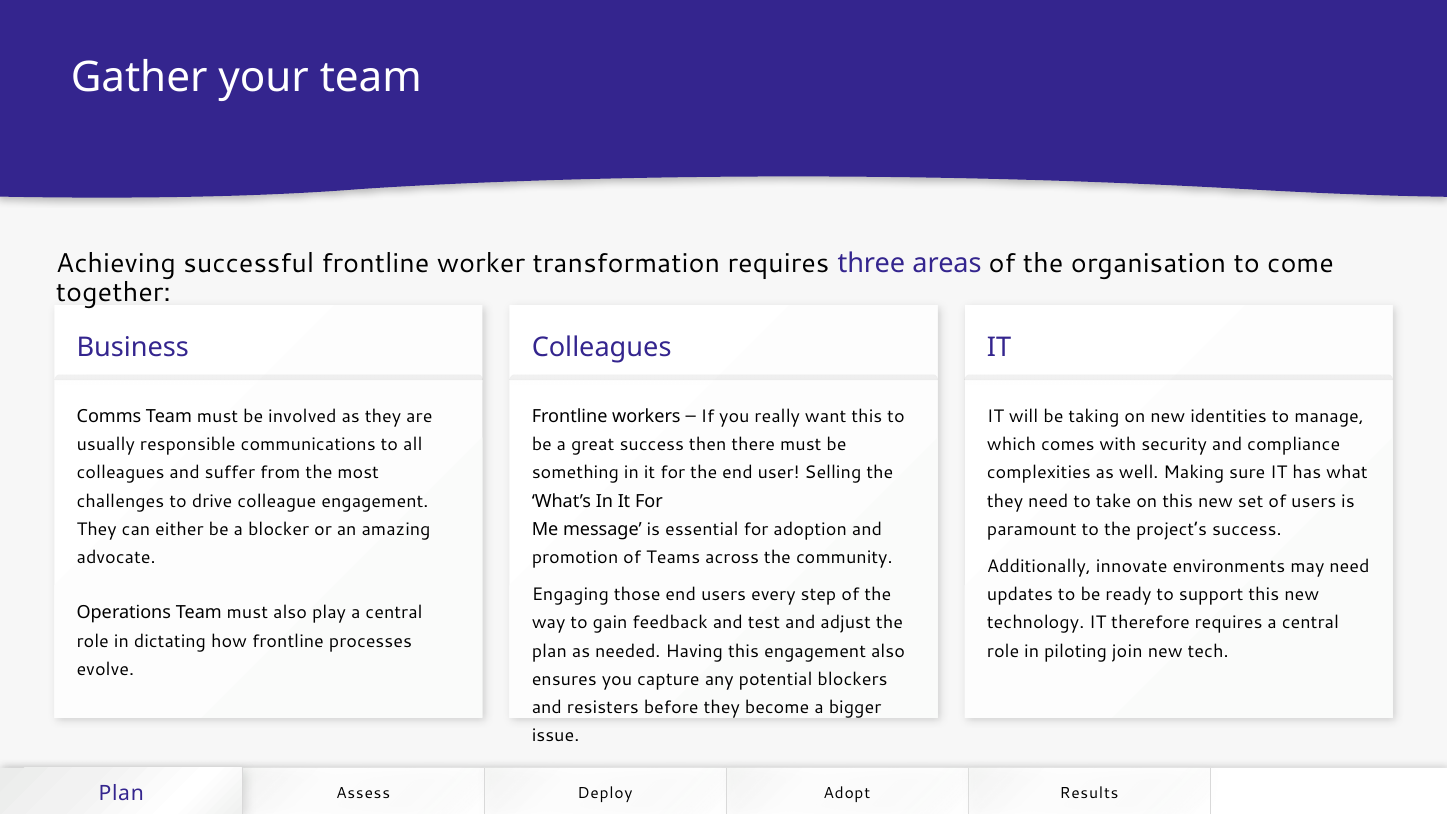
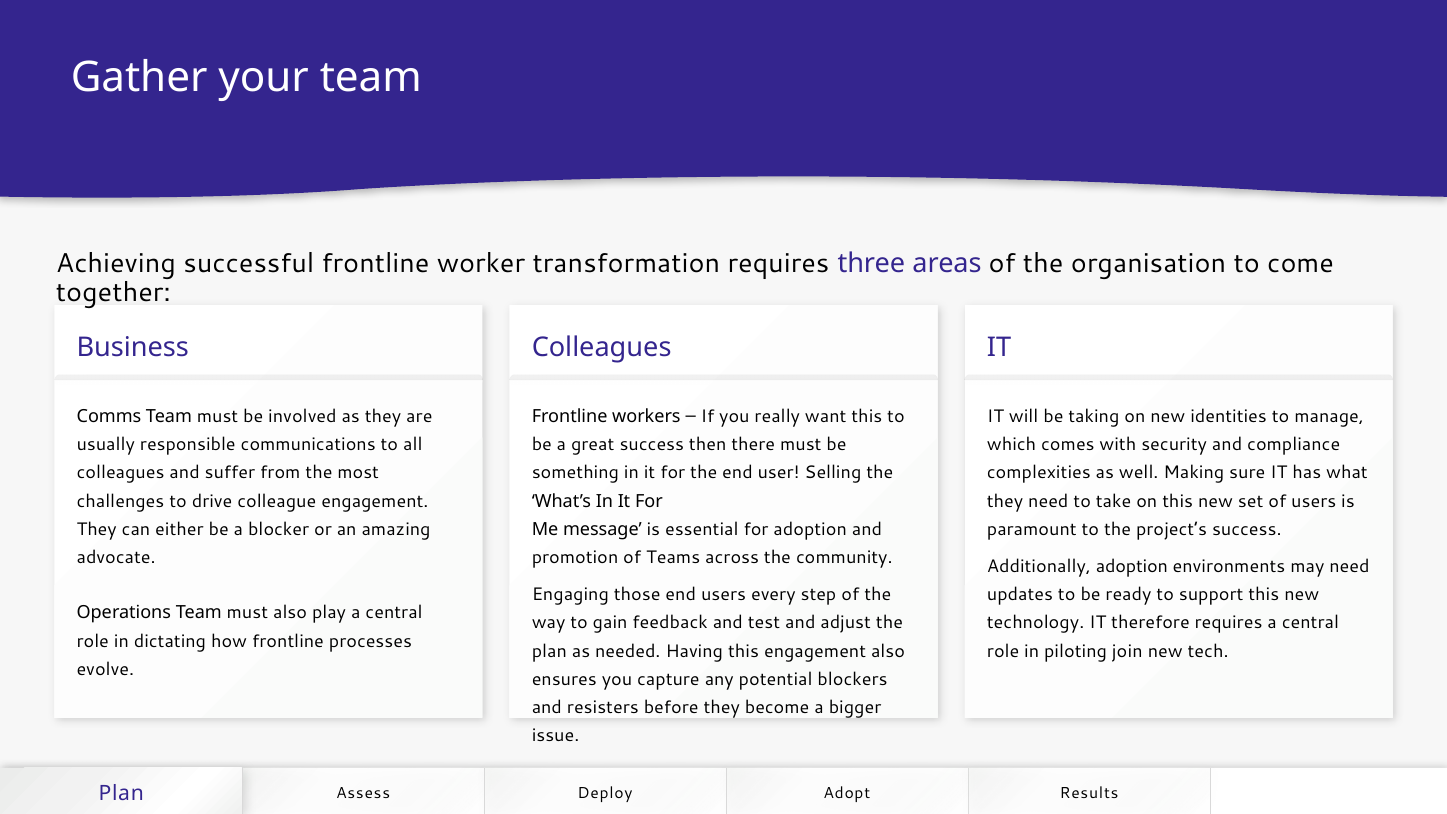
Additionally innovate: innovate -> adoption
